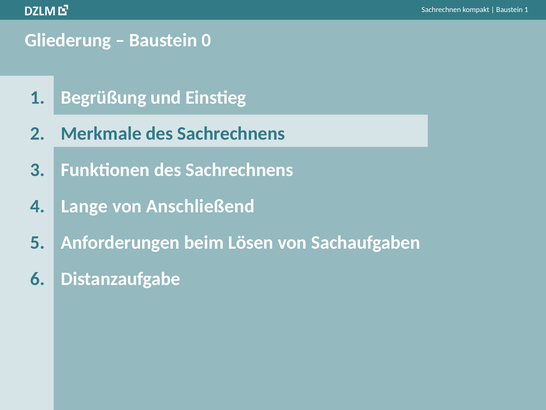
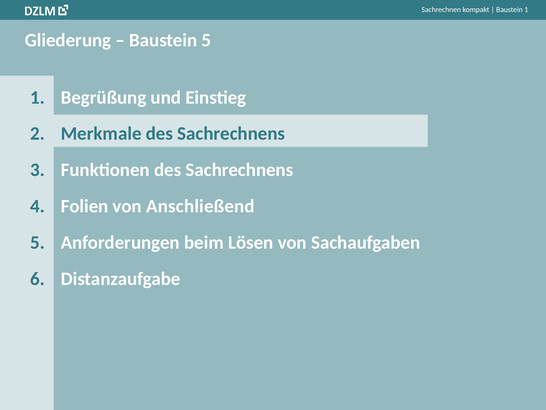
Baustein 0: 0 -> 5
Lange: Lange -> Folien
